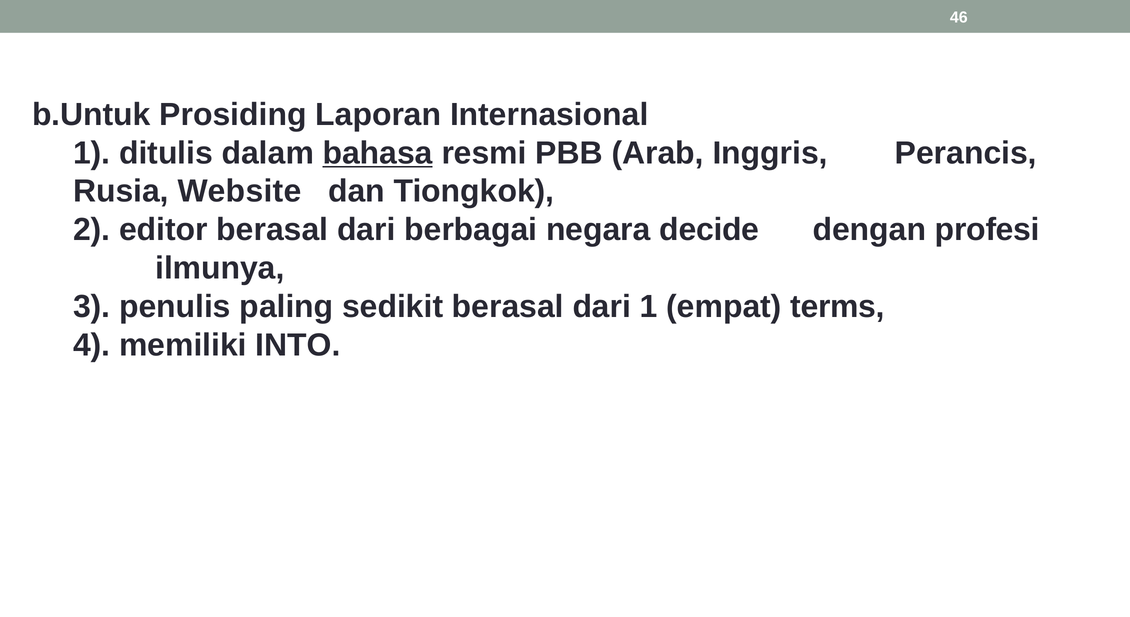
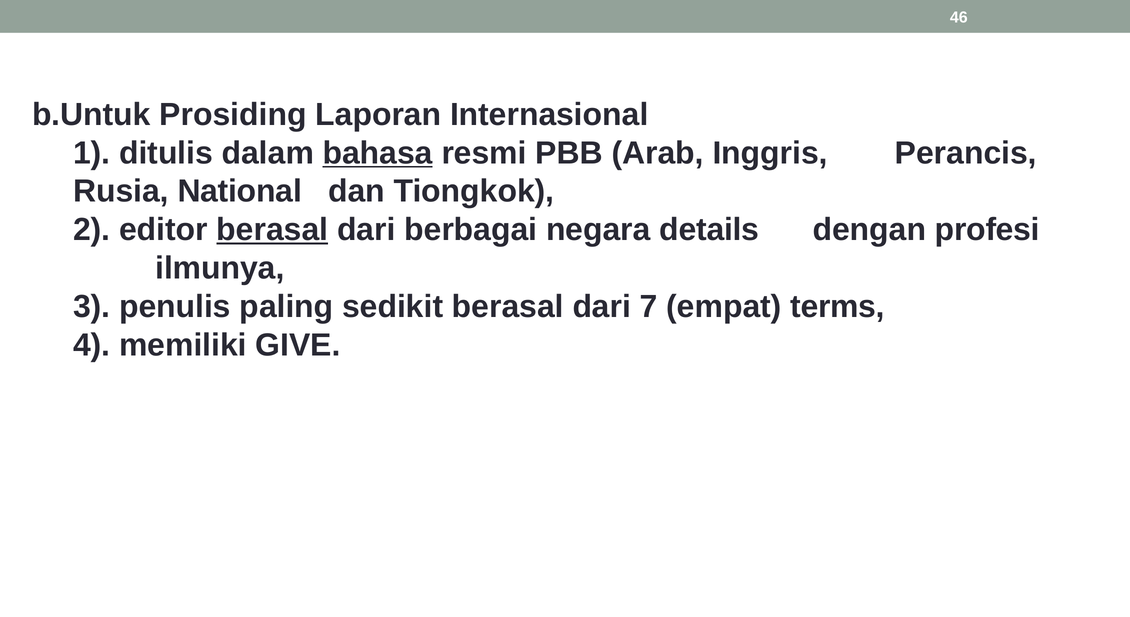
Website: Website -> National
berasal at (272, 230) underline: none -> present
decide: decide -> details
dari 1: 1 -> 7
INTO: INTO -> GIVE
